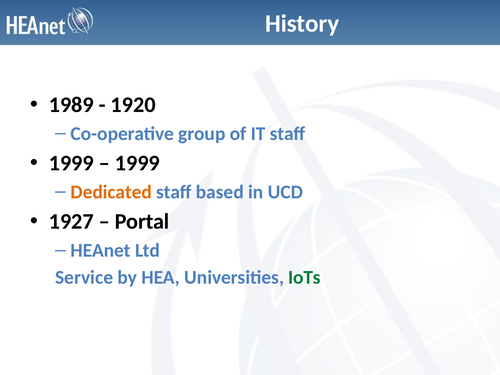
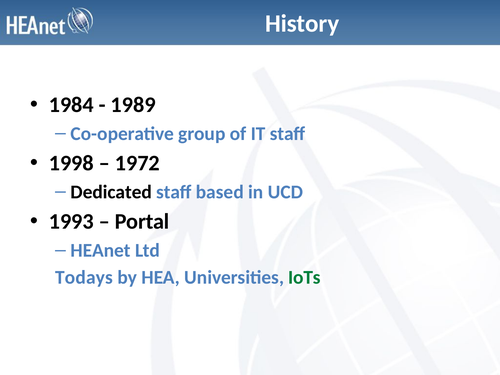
1989: 1989 -> 1984
1920: 1920 -> 1989
1999 at (71, 163): 1999 -> 1998
1999 at (137, 163): 1999 -> 1972
Dedicated colour: orange -> black
1927: 1927 -> 1993
Service: Service -> Todays
